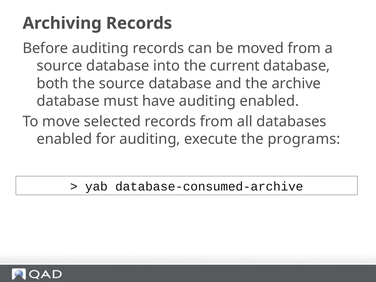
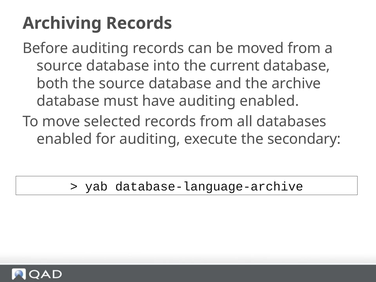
programs: programs -> secondary
database-consumed-archive: database-consumed-archive -> database-language-archive
